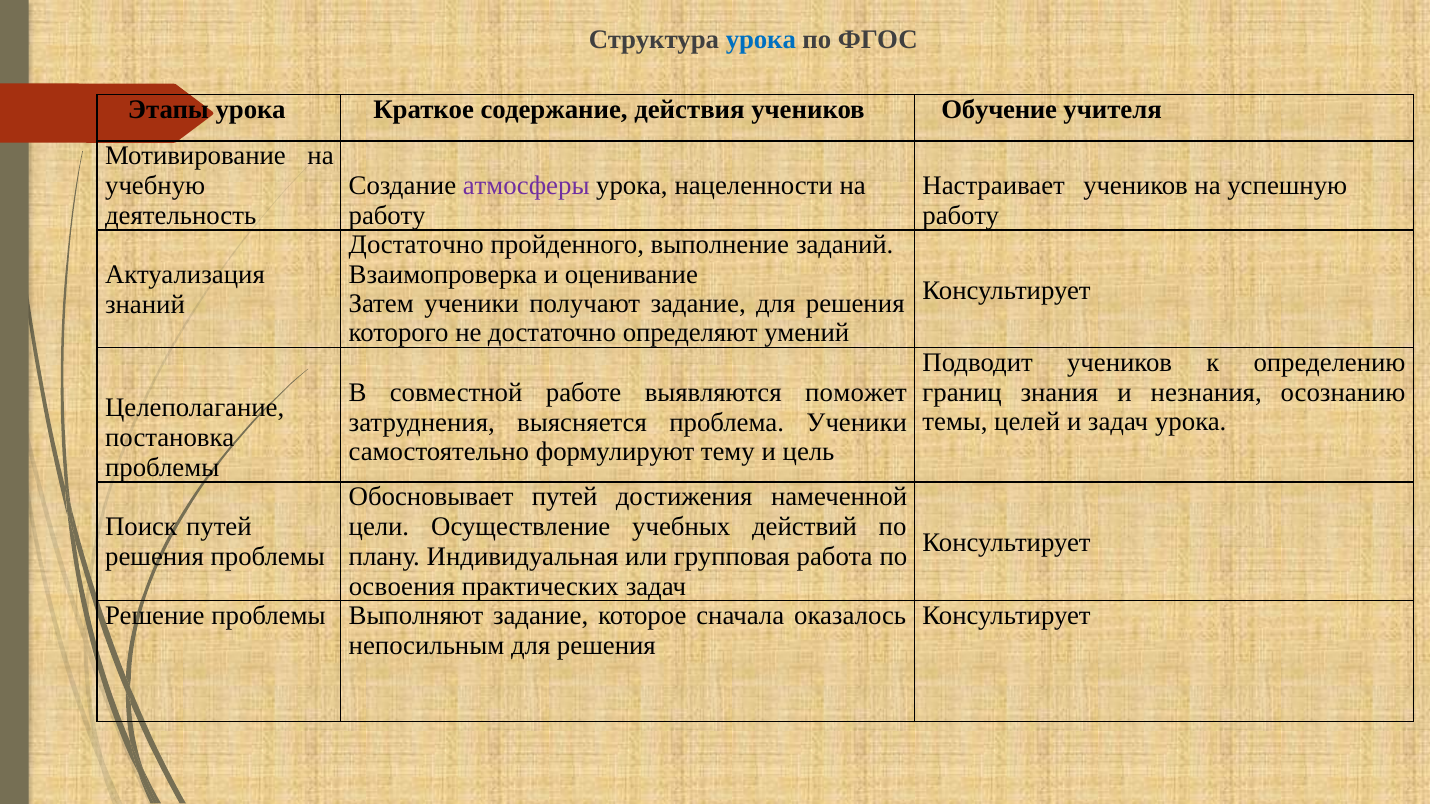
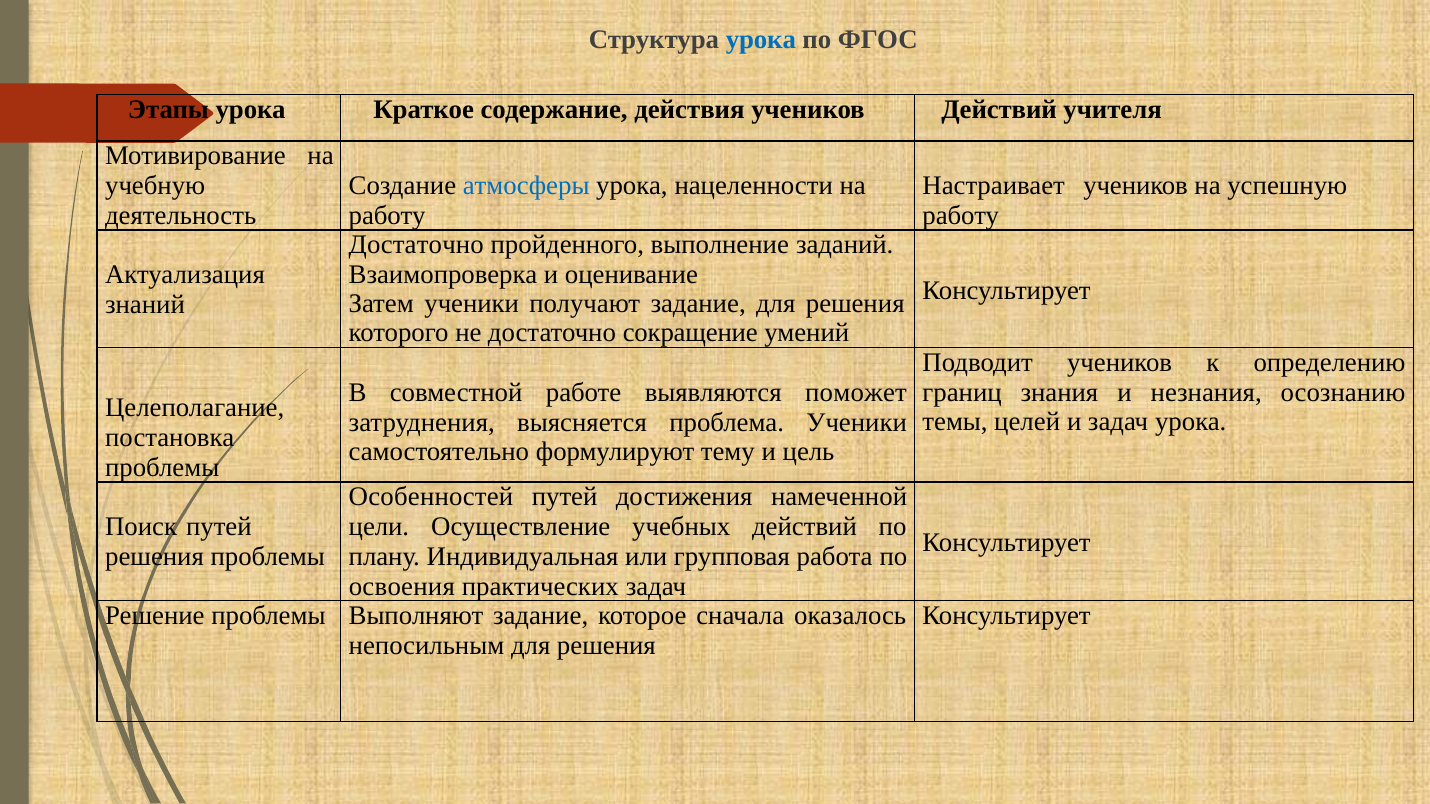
учеников Обучение: Обучение -> Действий
атмосферы colour: purple -> blue
определяют: определяют -> сокращение
Обосновывает: Обосновывает -> Особенностей
